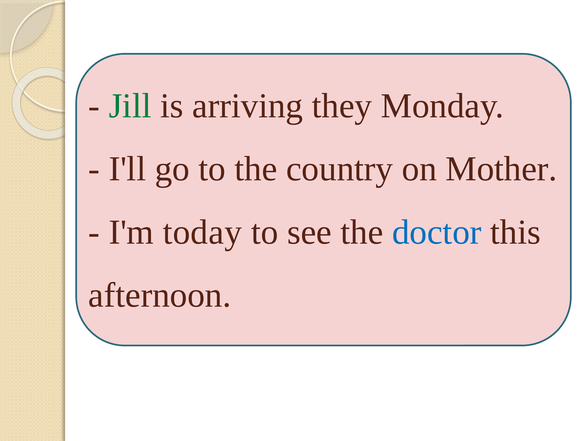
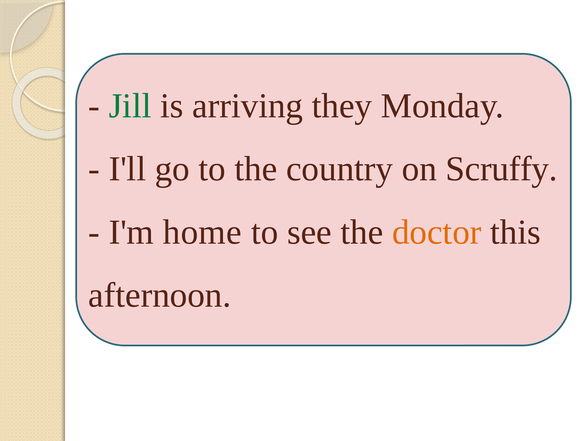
Mother: Mother -> Scruffy
today: today -> home
doctor colour: blue -> orange
